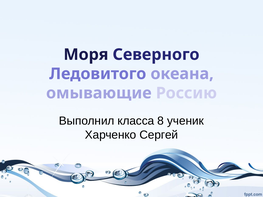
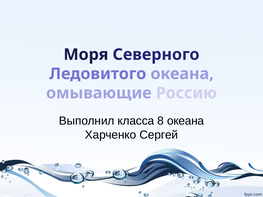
8 ученик: ученик -> океана
